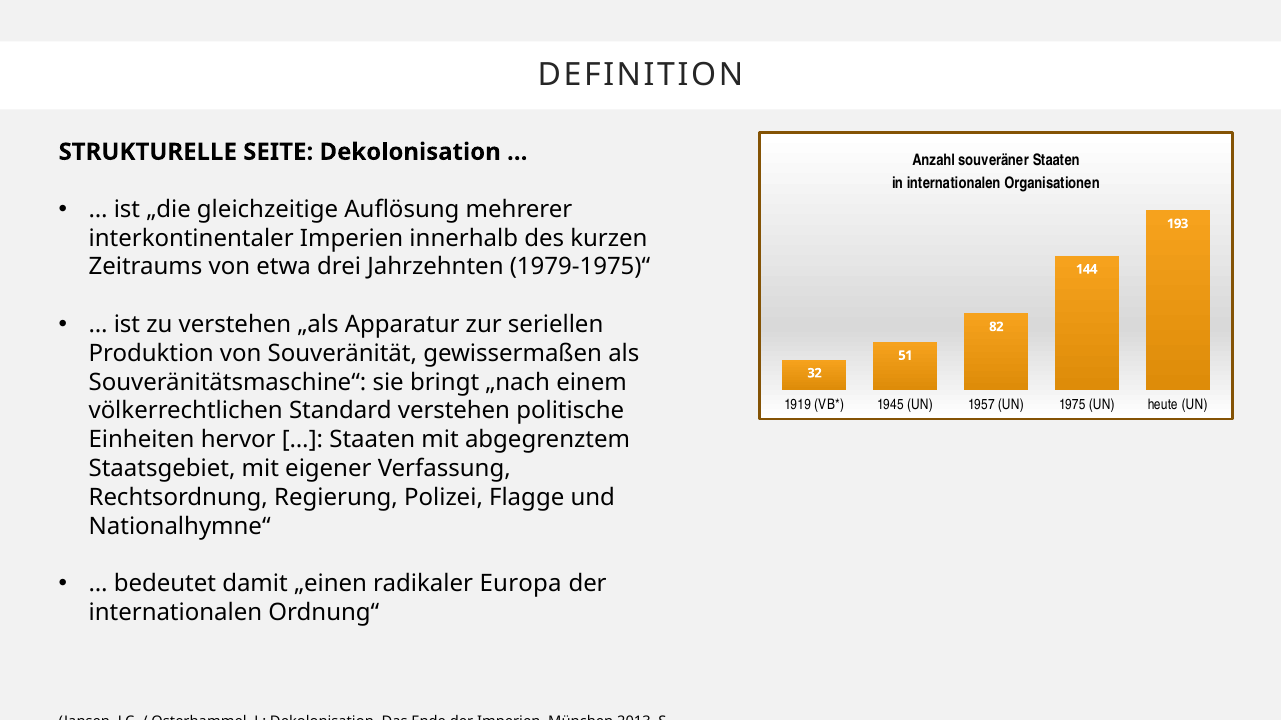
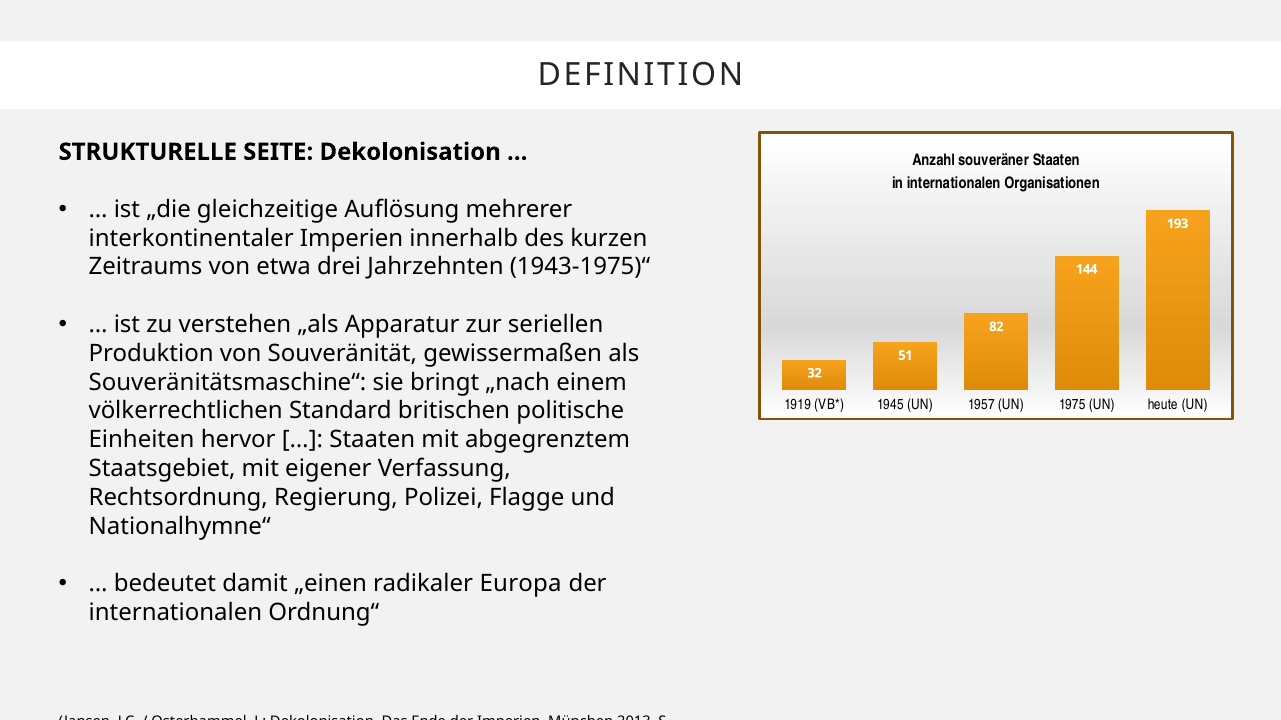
1979-1975)“: 1979-1975)“ -> 1943-1975)“
Standard verstehen: verstehen -> britischen
